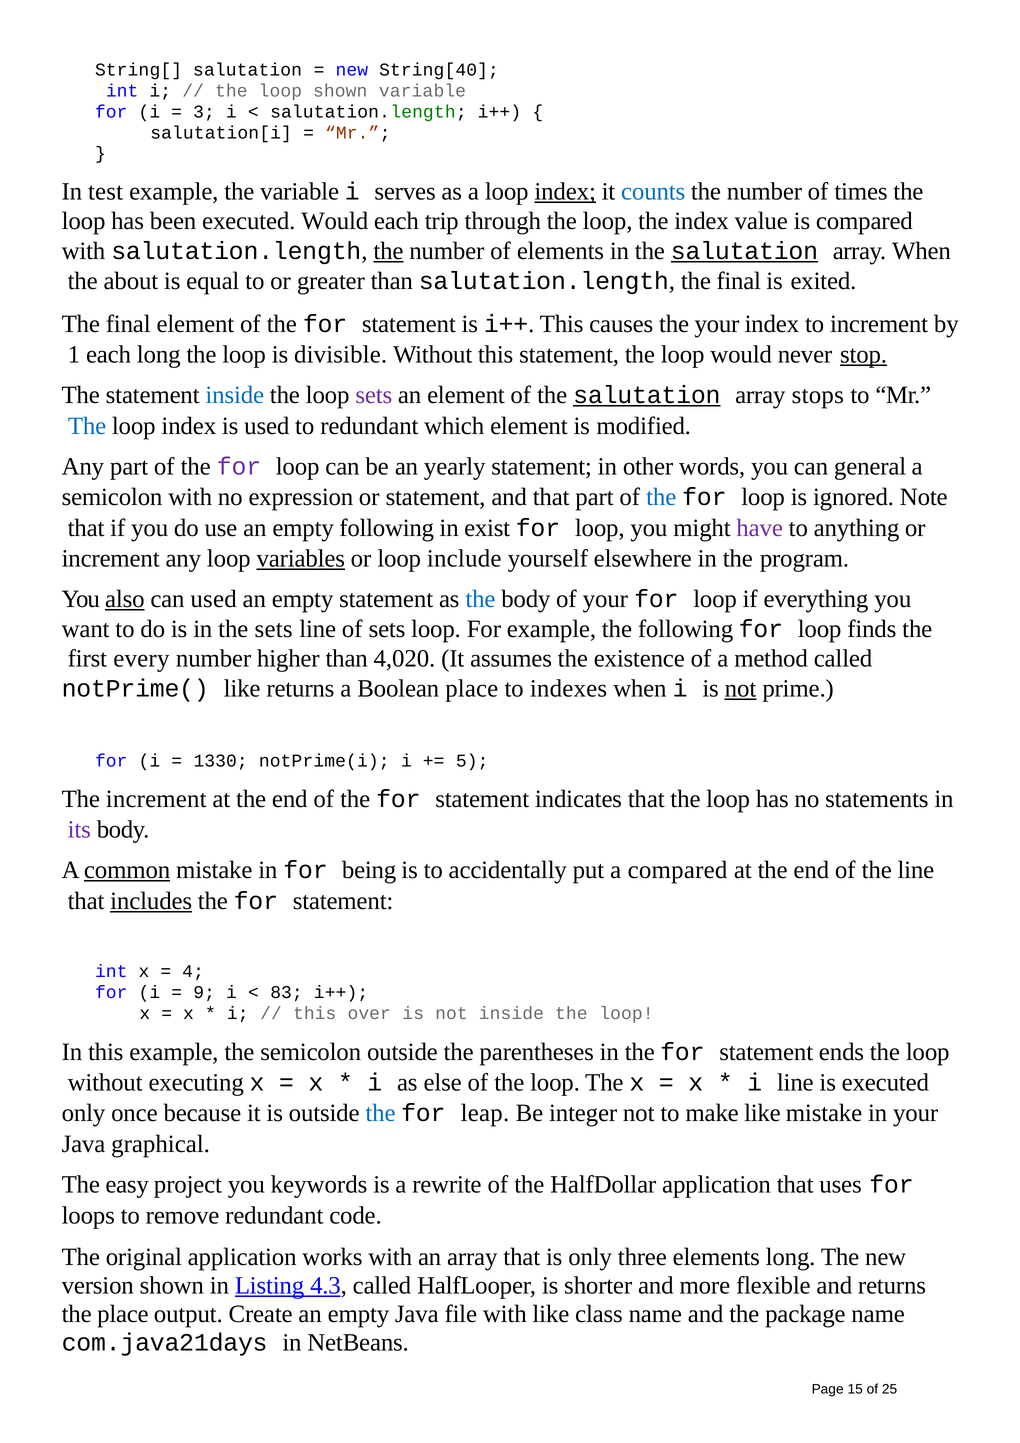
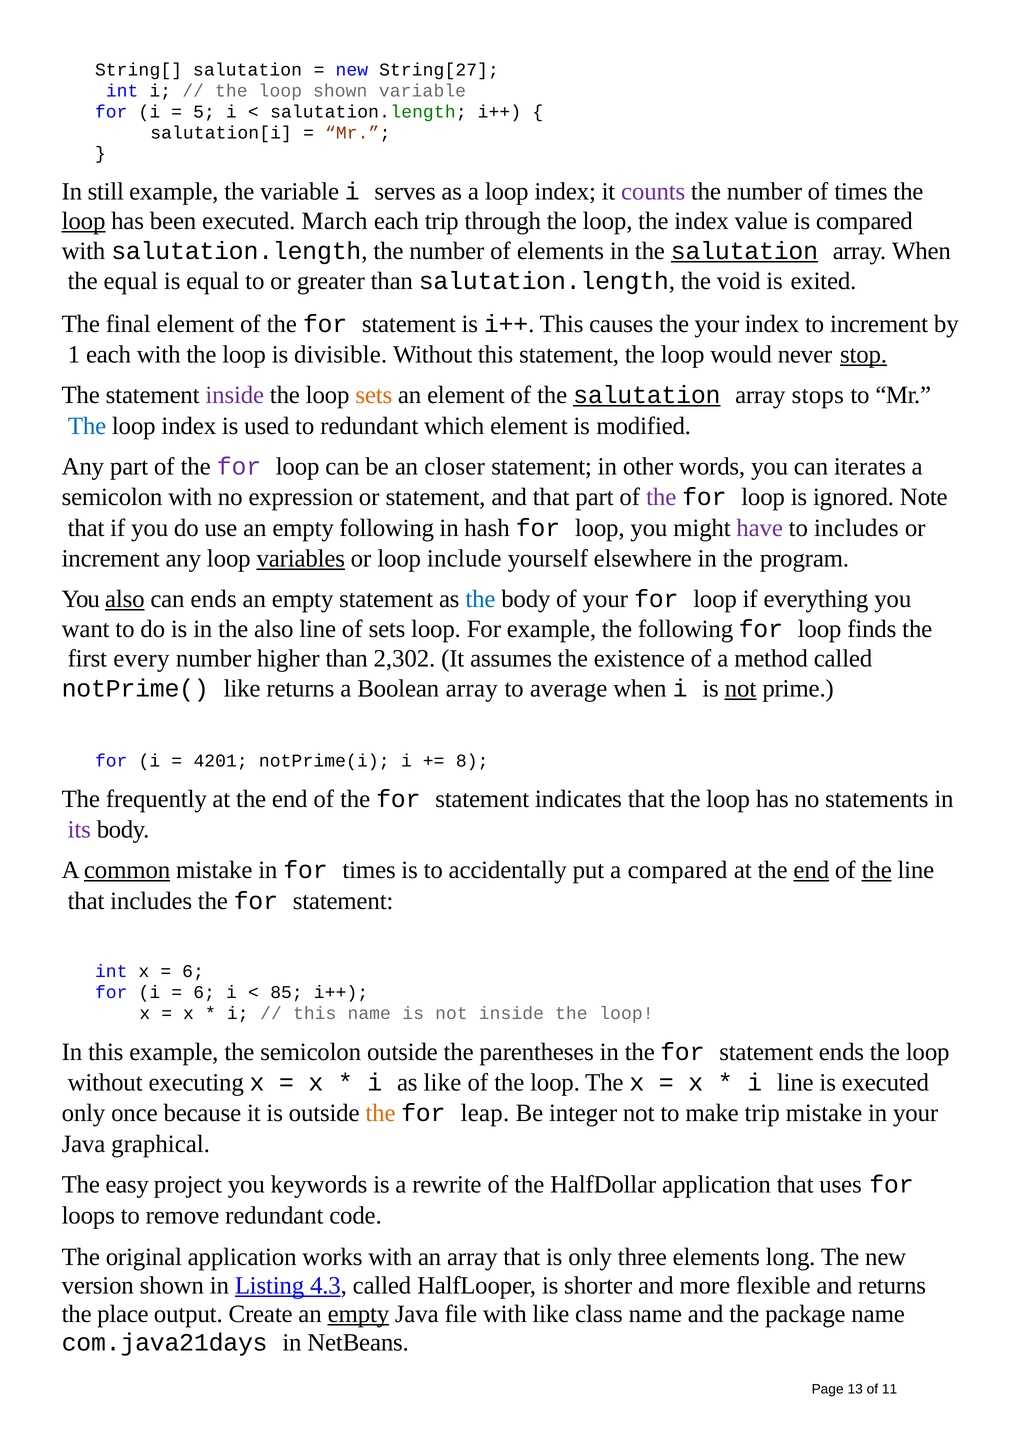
String[40: String[40 -> String[27
3: 3 -> 5
test: test -> still
index at (565, 191) underline: present -> none
counts colour: blue -> purple
loop at (84, 221) underline: none -> present
executed Would: Would -> March
the at (388, 251) underline: present -> none
the about: about -> equal
salutation.length the final: final -> void
each long: long -> with
inside at (235, 395) colour: blue -> purple
sets at (374, 395) colour: purple -> orange
yearly: yearly -> closer
general: general -> iterates
the at (661, 497) colour: blue -> purple
exist: exist -> hash
to anything: anything -> includes
can used: used -> ends
the sets: sets -> also
4,020: 4,020 -> 2,302
Boolean place: place -> array
indexes: indexes -> average
1330: 1330 -> 4201
5: 5 -> 8
The increment: increment -> frequently
for being: being -> times
end at (811, 870) underline: none -> present
the at (877, 870) underline: none -> present
includes at (151, 901) underline: present -> none
4 at (193, 972): 4 -> 6
9 at (204, 993): 9 -> 6
83: 83 -> 85
this over: over -> name
as else: else -> like
the at (380, 1114) colour: blue -> orange
make like: like -> trip
empty at (358, 1314) underline: none -> present
15: 15 -> 13
25: 25 -> 11
